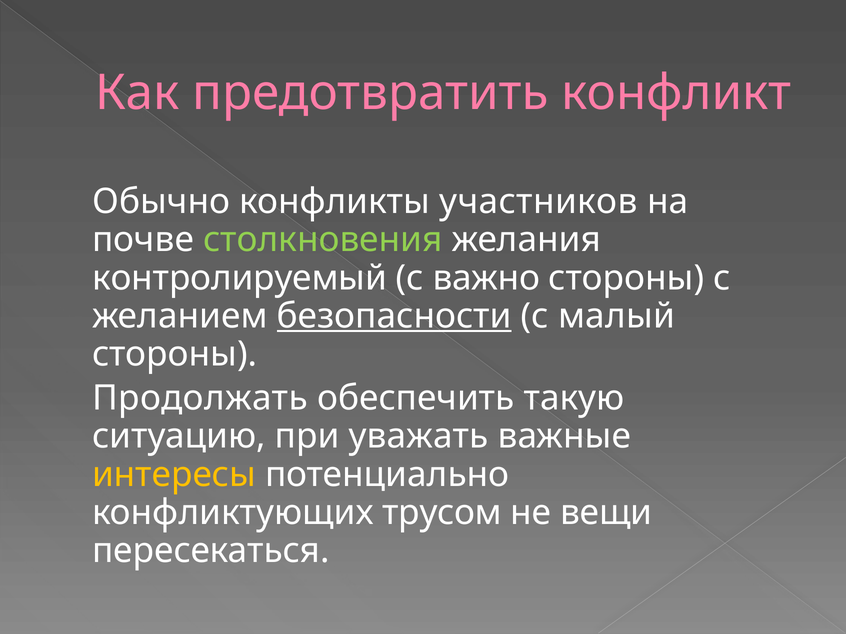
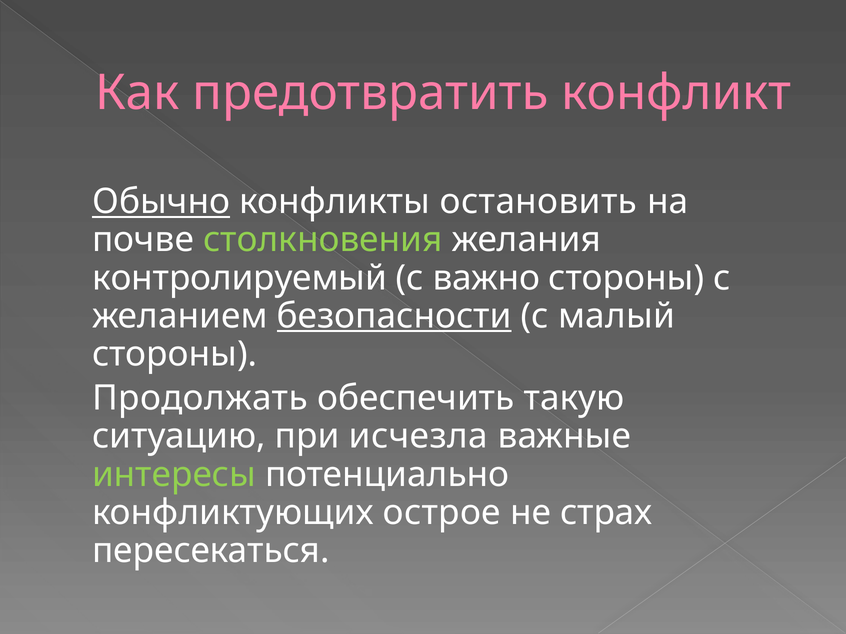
Обычно underline: none -> present
участников: участников -> остановить
уважать: уважать -> исчезла
интересы colour: yellow -> light green
трусом: трусом -> острое
вещи: вещи -> страх
